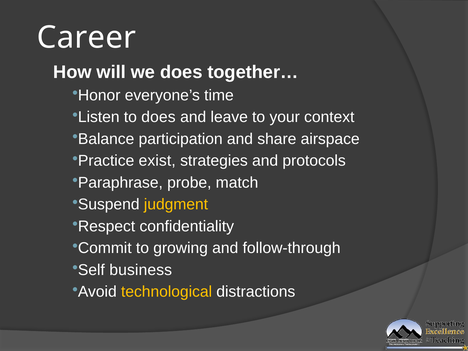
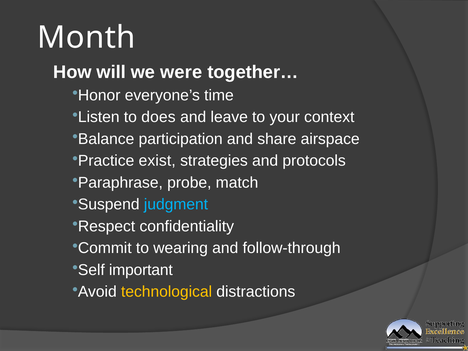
Career: Career -> Month
we does: does -> were
judgment colour: yellow -> light blue
growing: growing -> wearing
business: business -> important
